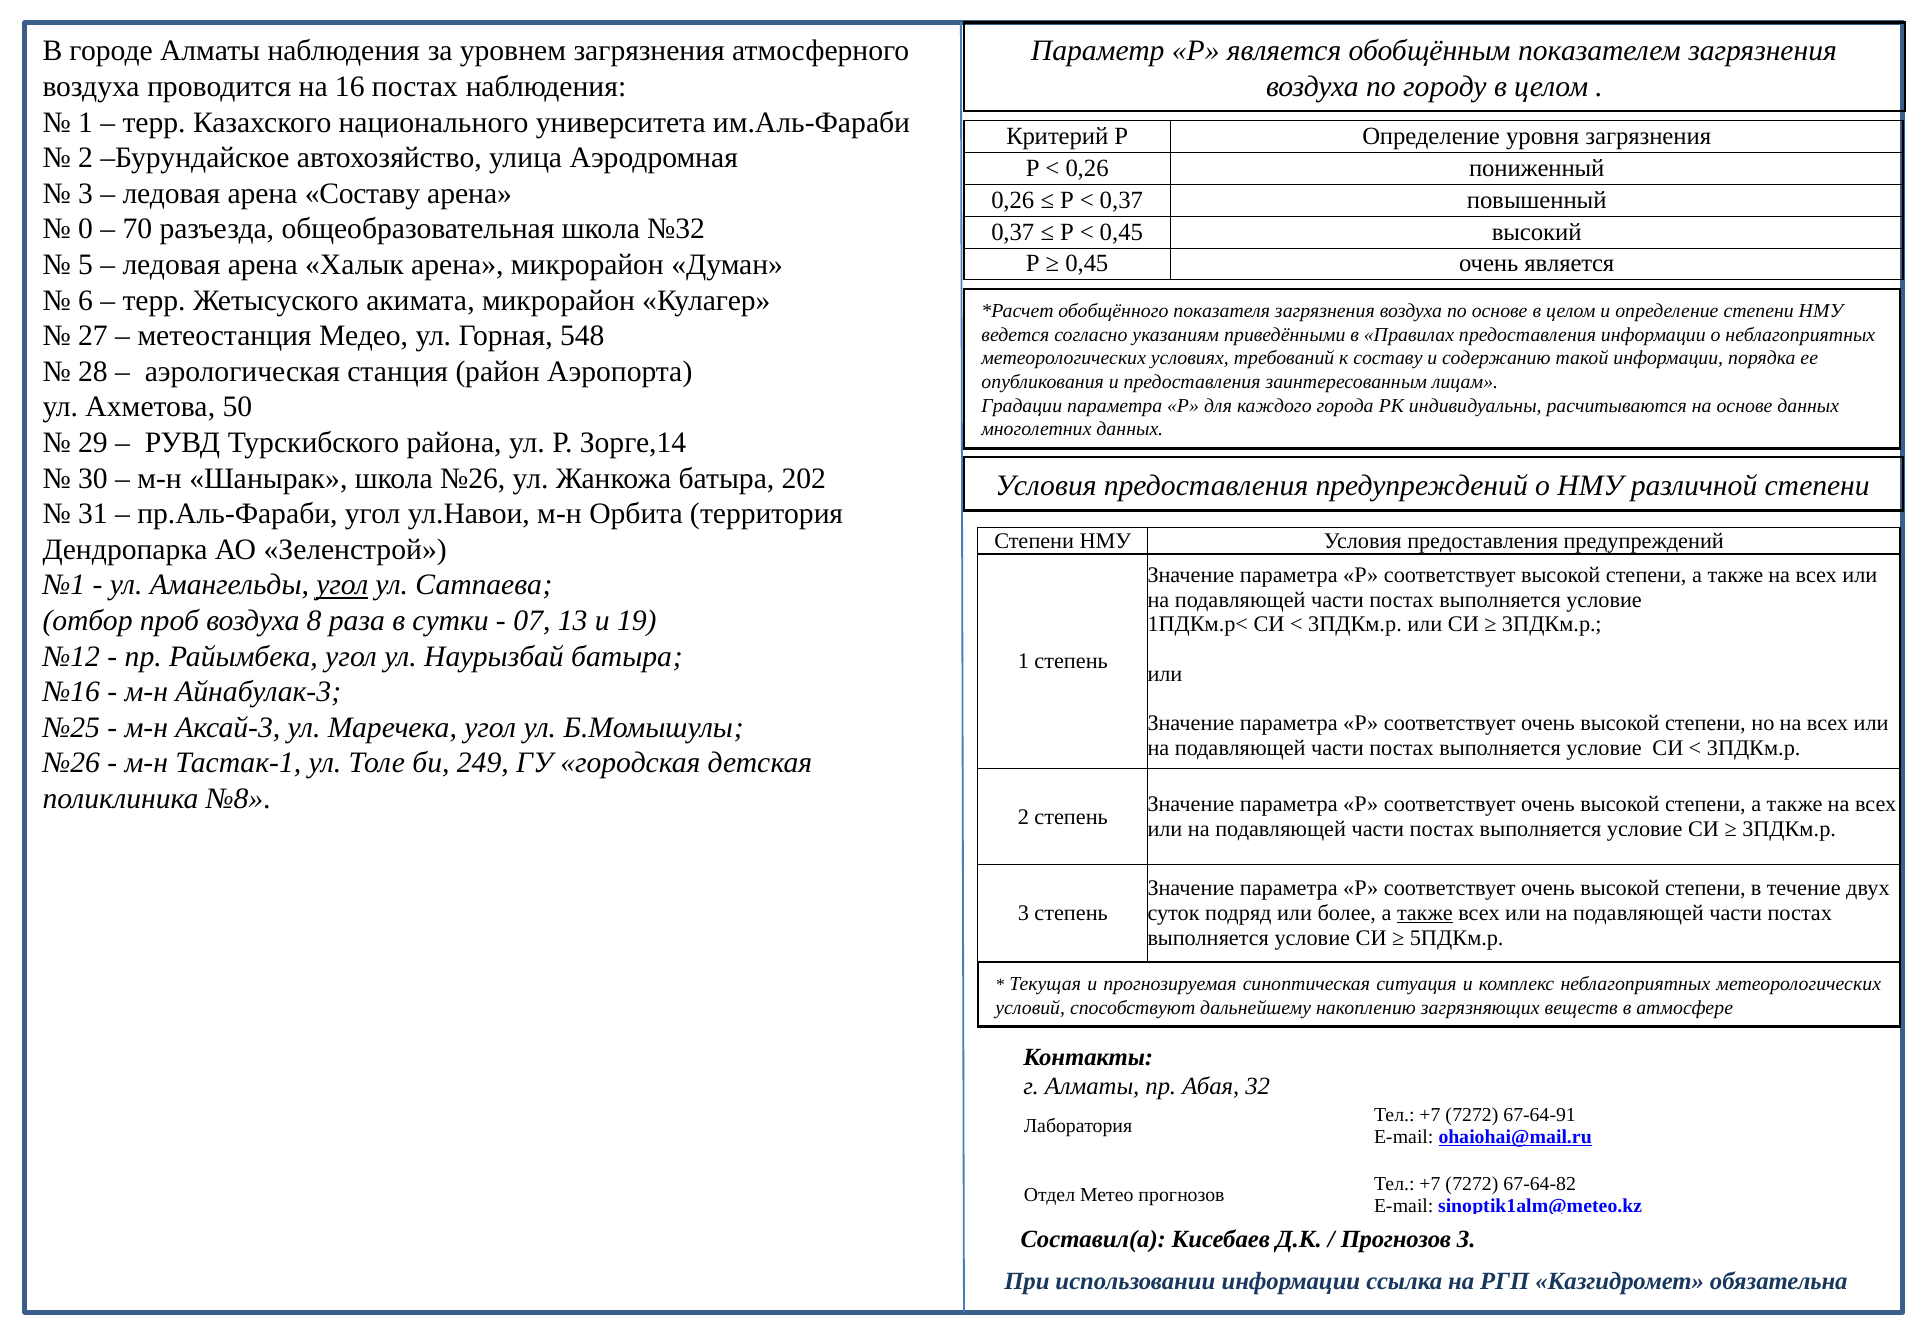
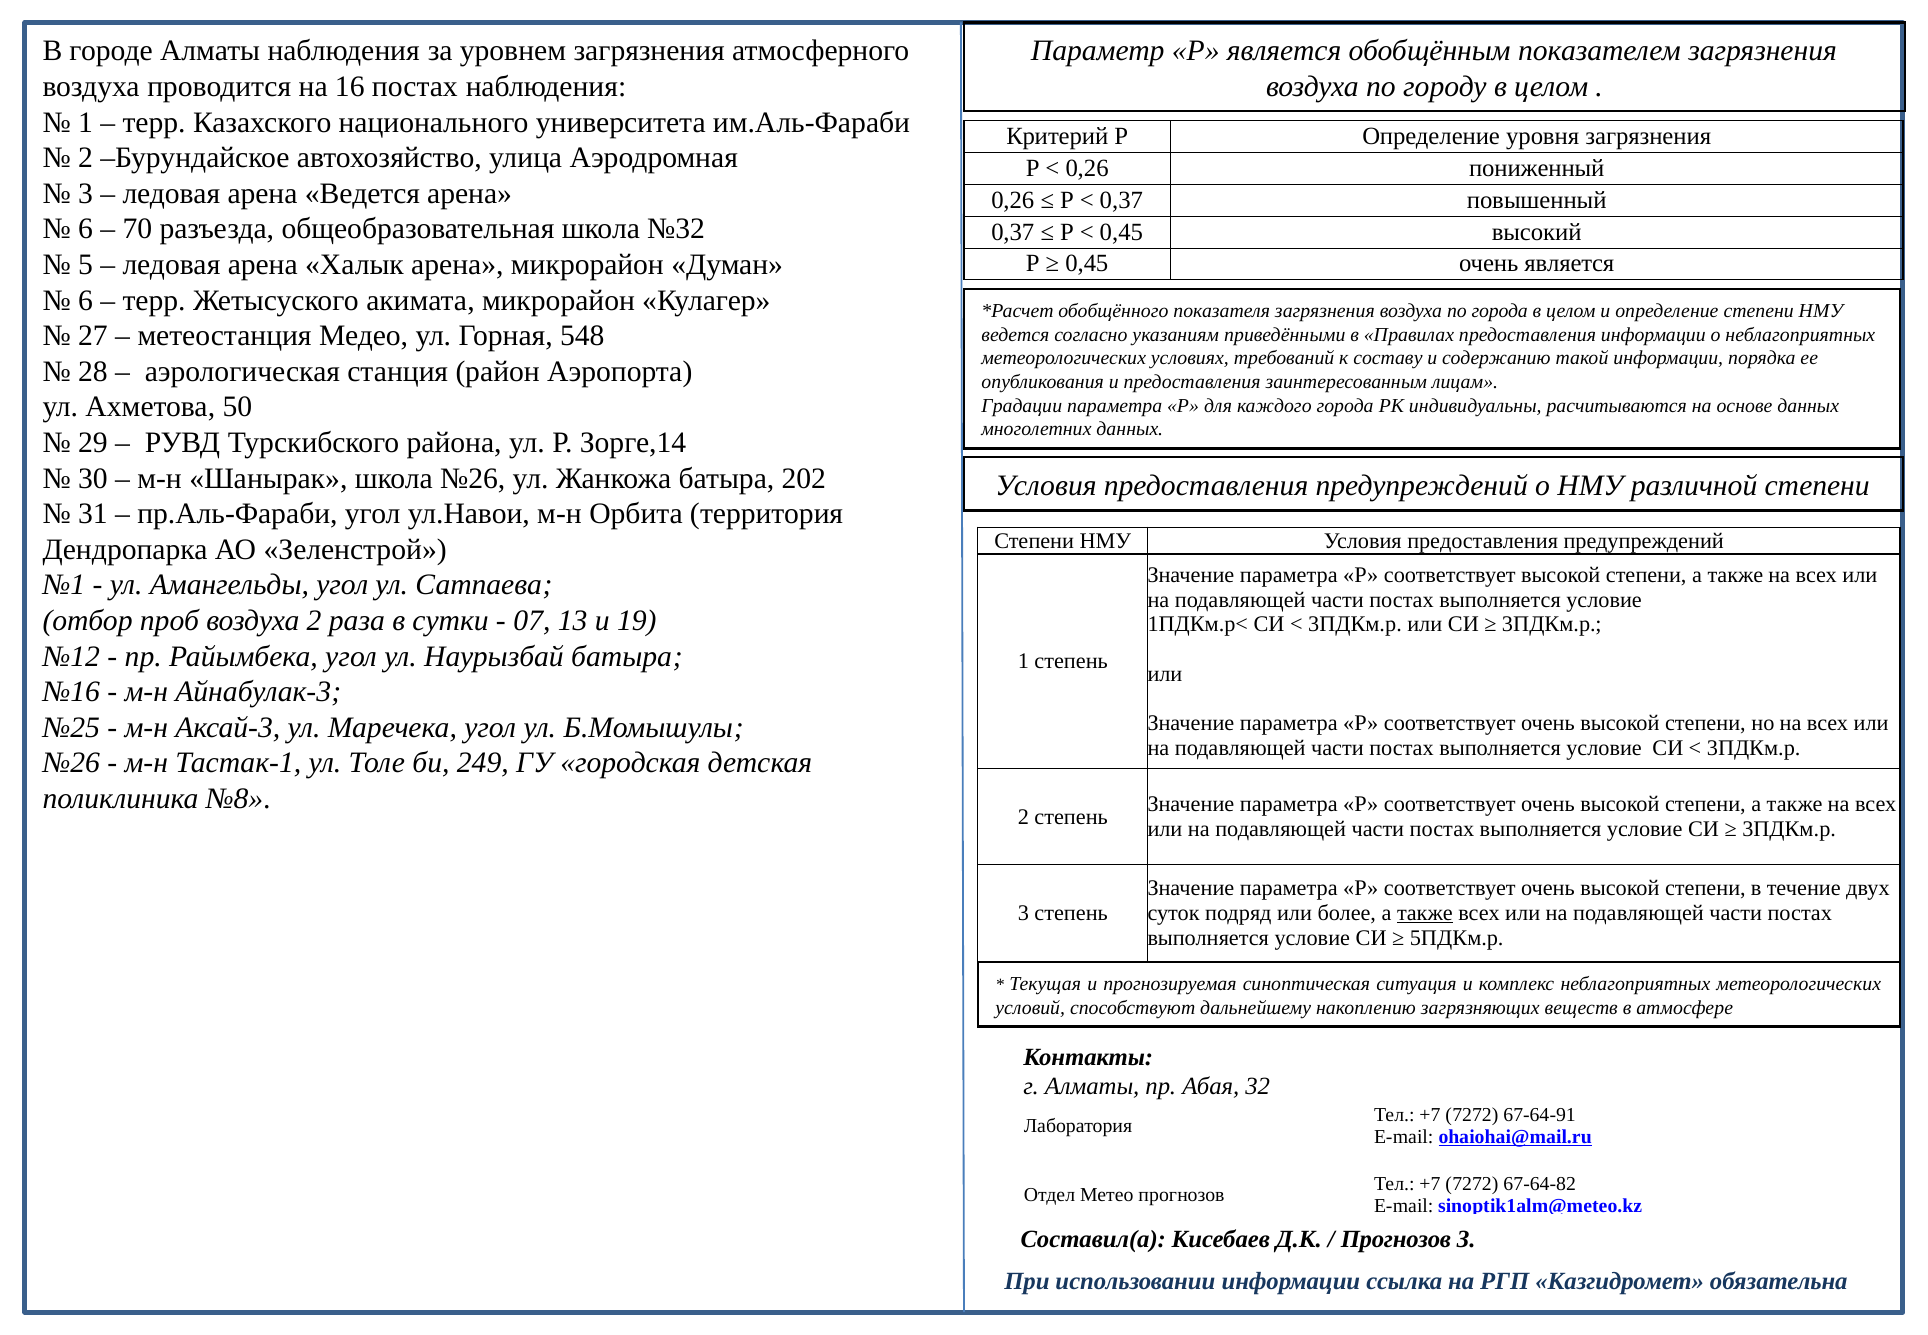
арена Составу: Составу -> Ведется
0 at (86, 229): 0 -> 6
по основе: основе -> города
угол at (342, 585) underline: present -> none
воздуха 8: 8 -> 2
